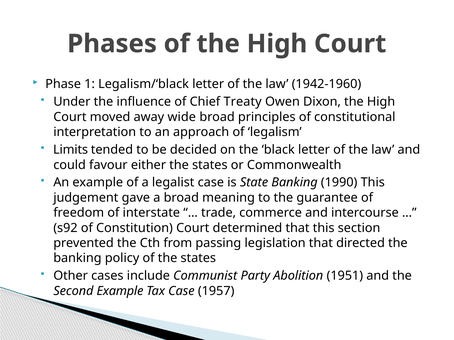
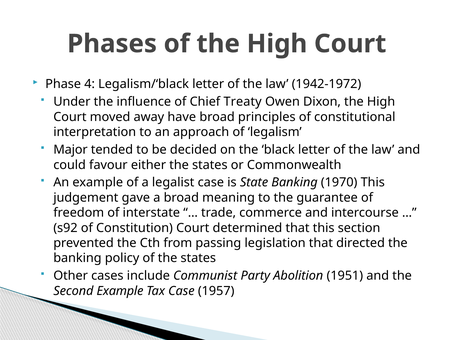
1: 1 -> 4
1942-1960: 1942-1960 -> 1942-1972
wide: wide -> have
Limits: Limits -> Major
1990: 1990 -> 1970
